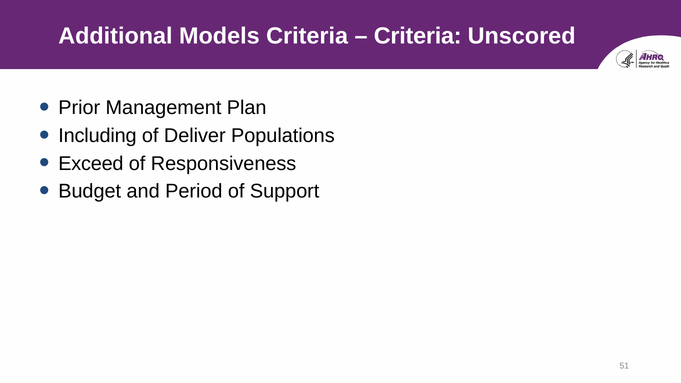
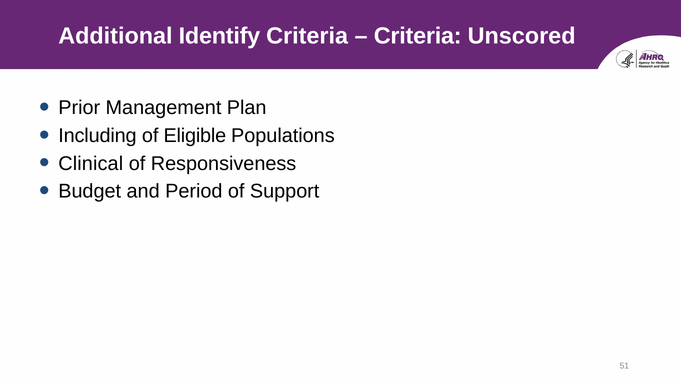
Models: Models -> Identify
Deliver: Deliver -> Eligible
Exceed: Exceed -> Clinical
